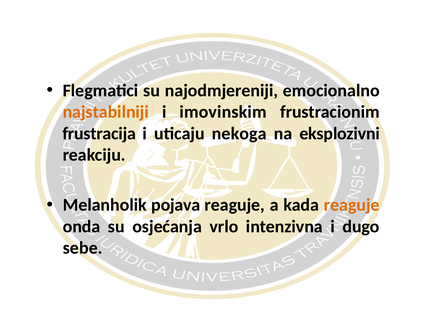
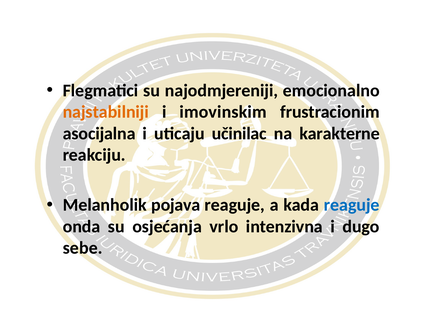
frustracija: frustracija -> asocijalna
nekoga: nekoga -> učinilac
eksplozivni: eksplozivni -> karakterne
reaguje at (352, 205) colour: orange -> blue
